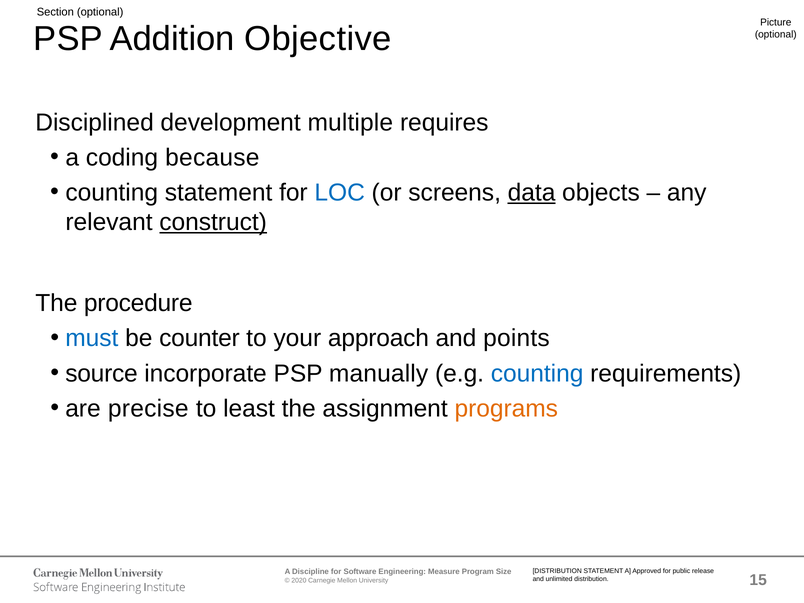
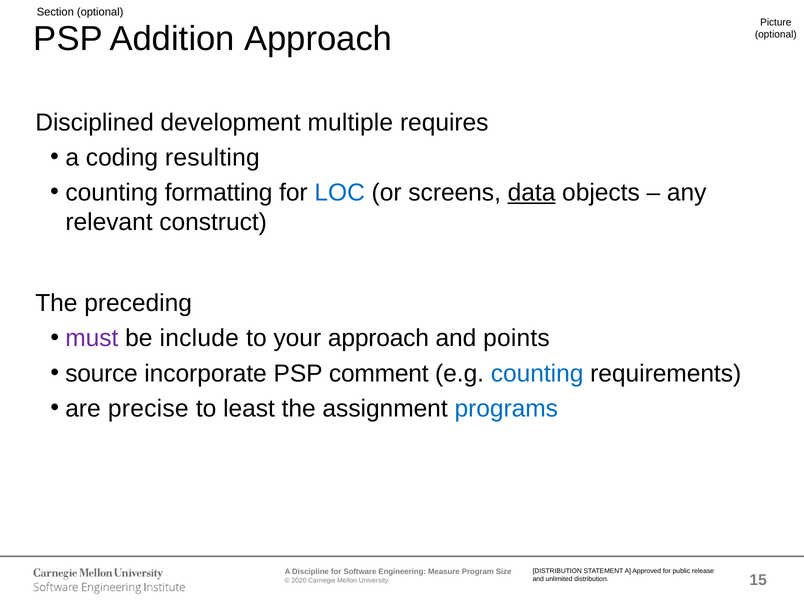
Addition Objective: Objective -> Approach
because: because -> resulting
counting statement: statement -> formatting
construct underline: present -> none
procedure: procedure -> preceding
must colour: blue -> purple
counter: counter -> include
manually: manually -> comment
programs colour: orange -> blue
